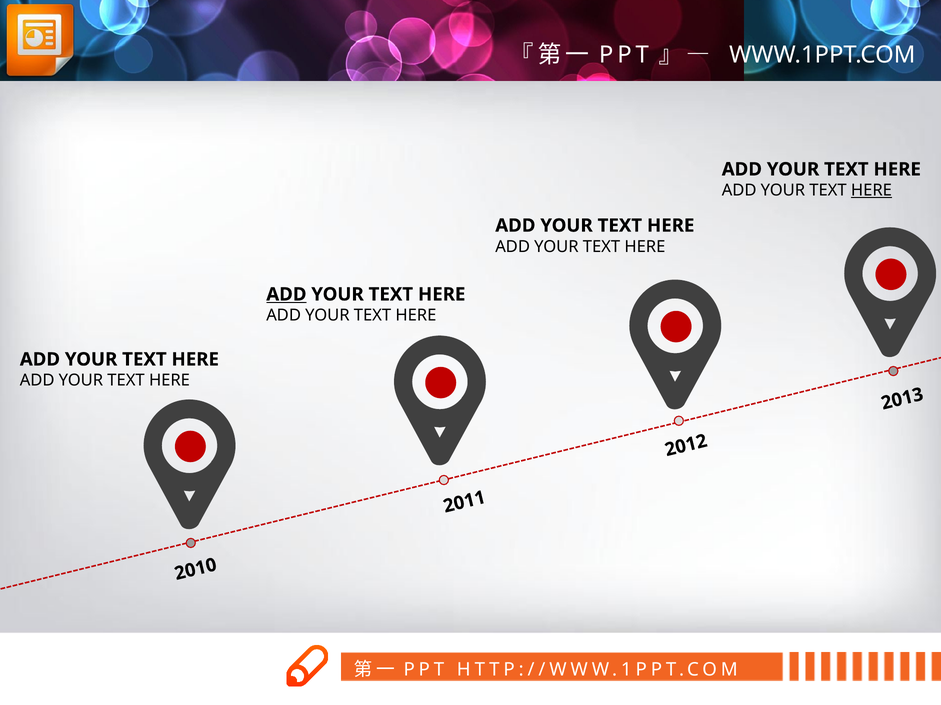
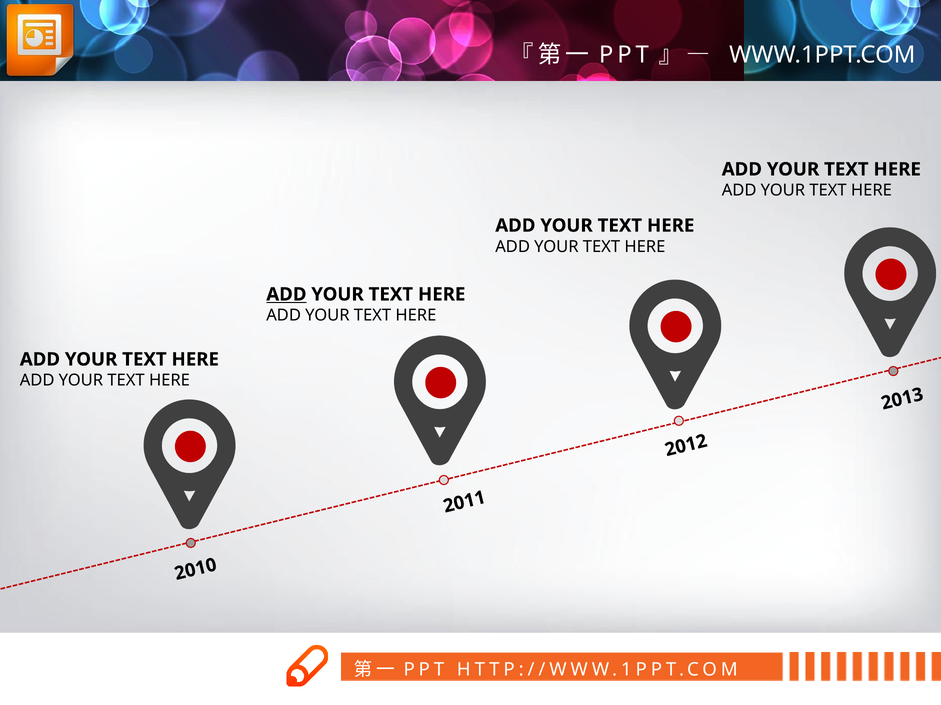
HERE at (871, 190) underline: present -> none
